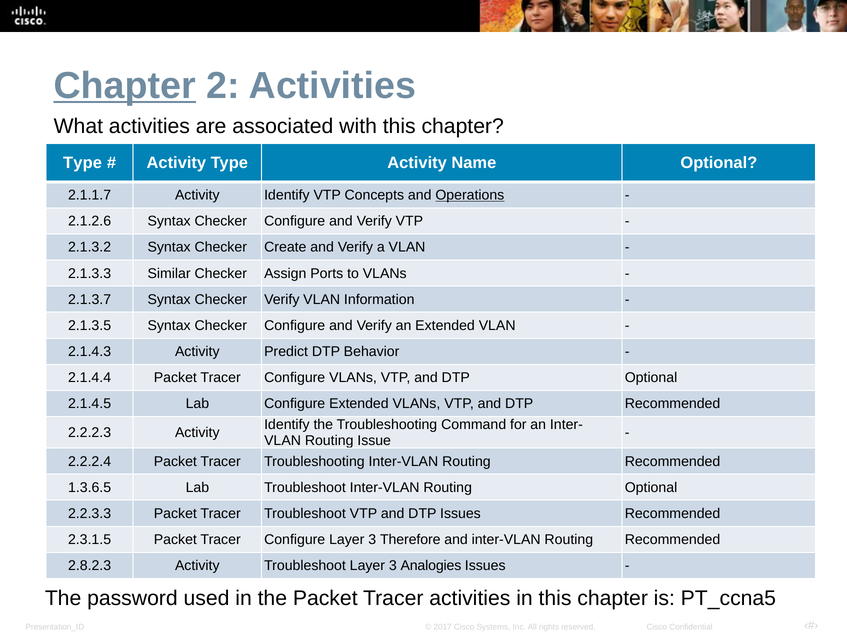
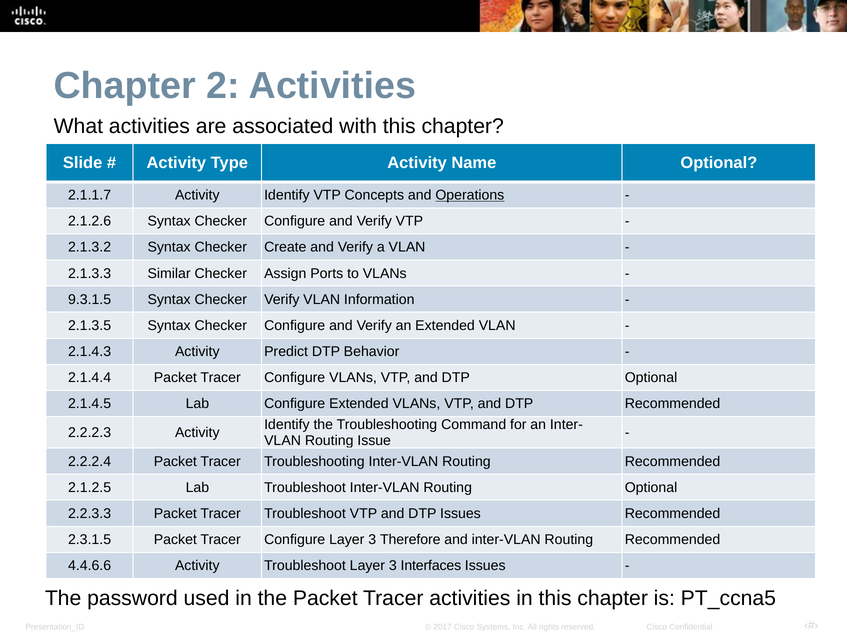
Chapter at (125, 86) underline: present -> none
Type at (83, 163): Type -> Slide
2.1.3.7: 2.1.3.7 -> 9.3.1.5
1.3.6.5: 1.3.6.5 -> 2.1.2.5
2.8.2.3: 2.8.2.3 -> 4.4.6.6
Analogies: Analogies -> Interfaces
